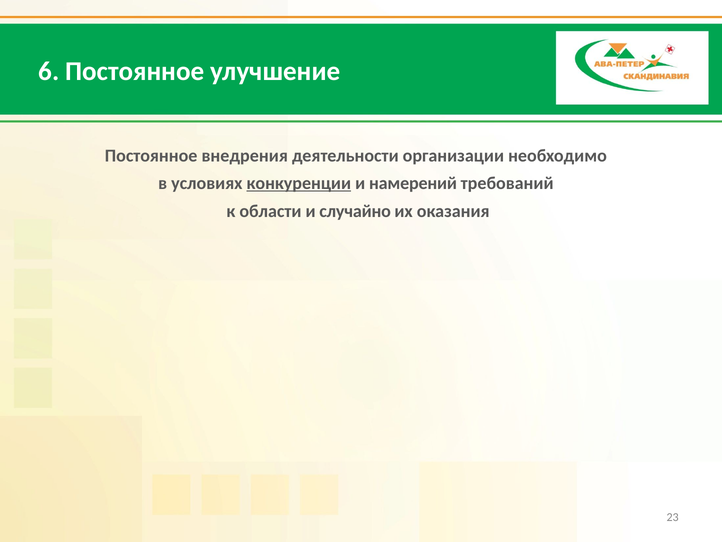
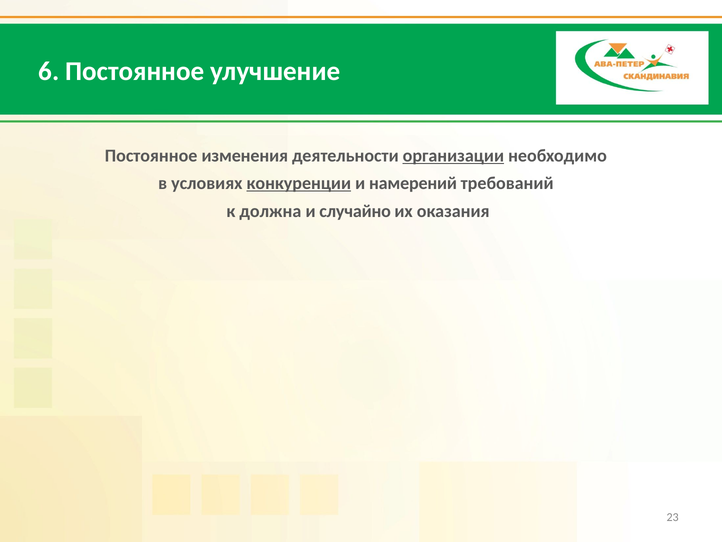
внедрения: внедрения -> изменения
организации underline: none -> present
области: области -> должна
